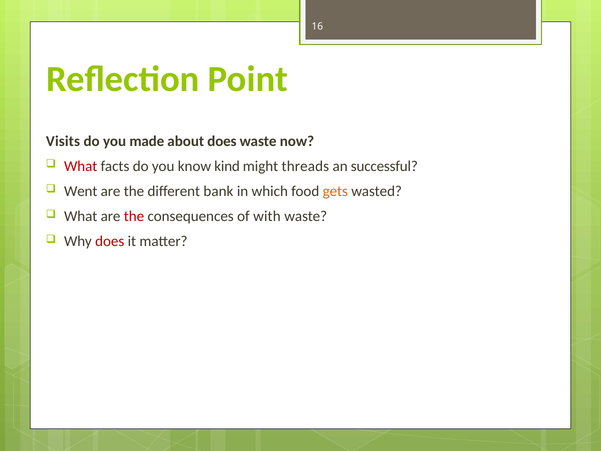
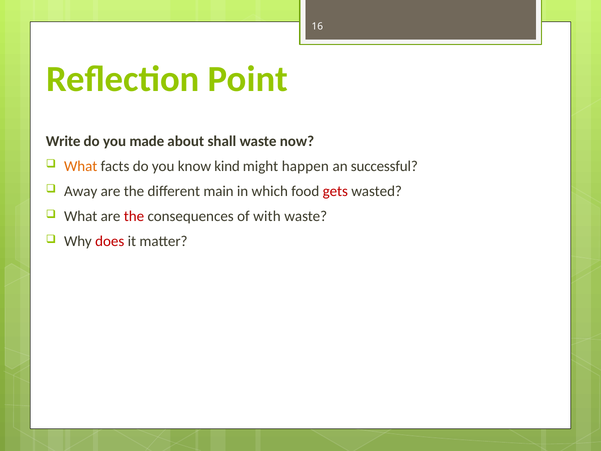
Visits: Visits -> Write
about does: does -> shall
What at (81, 166) colour: red -> orange
threads: threads -> happen
Went: Went -> Away
bank: bank -> main
gets colour: orange -> red
